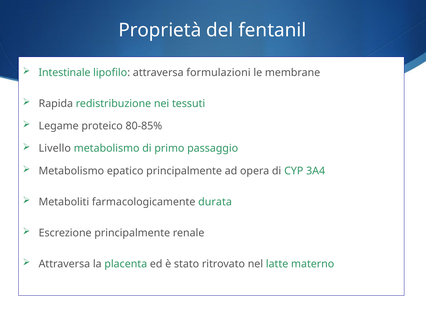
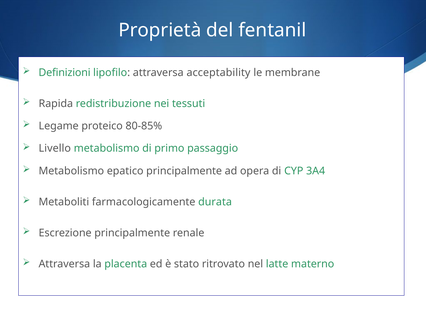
Intestinale: Intestinale -> Definizioni
formulazioni: formulazioni -> acceptability
